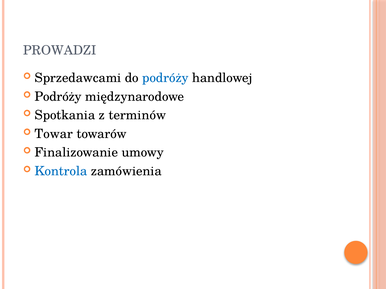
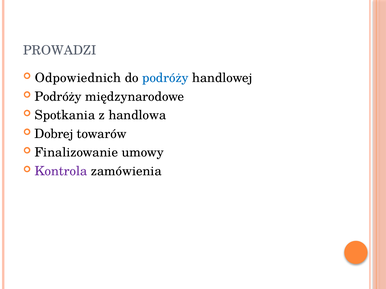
Sprzedawcami: Sprzedawcami -> Odpowiednich
terminów: terminów -> handlowa
Towar: Towar -> Dobrej
Kontrola colour: blue -> purple
